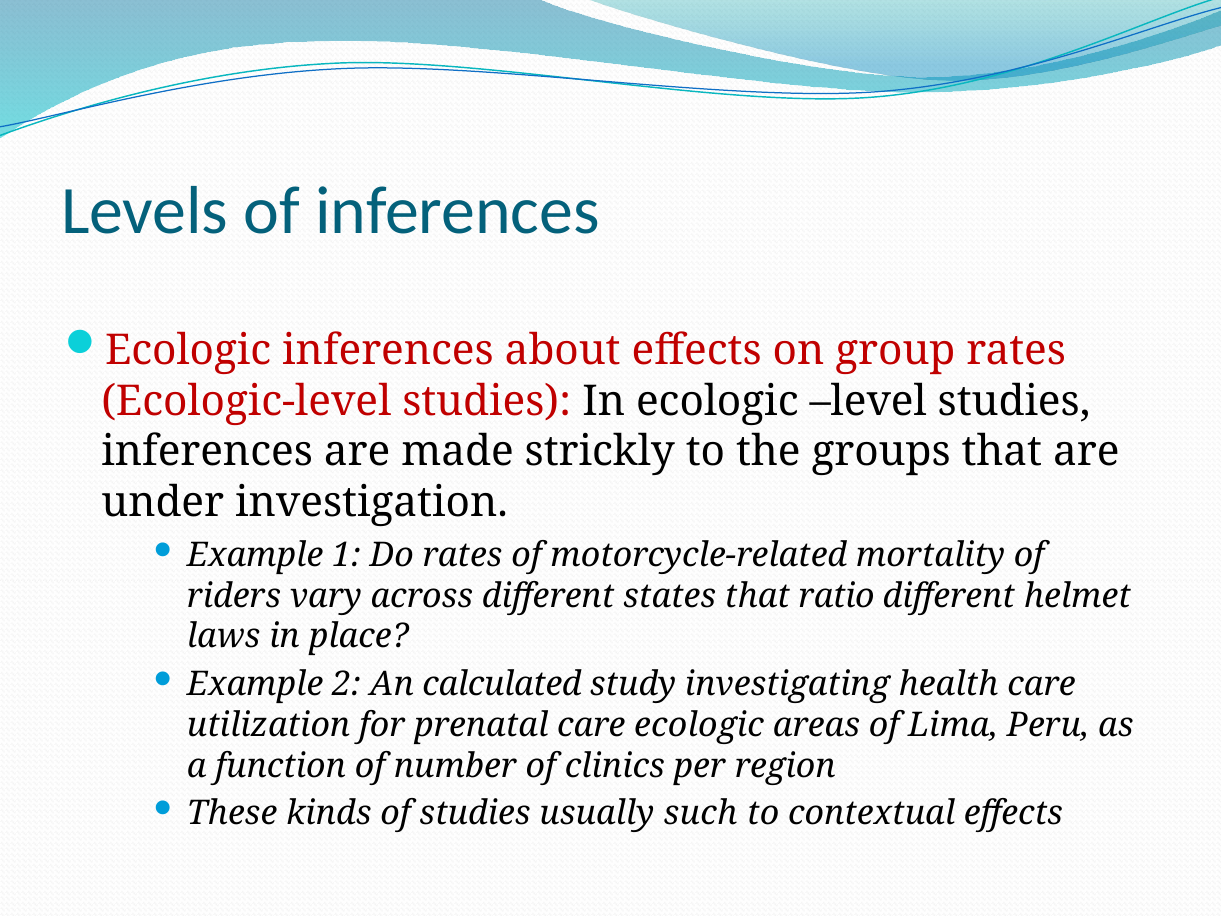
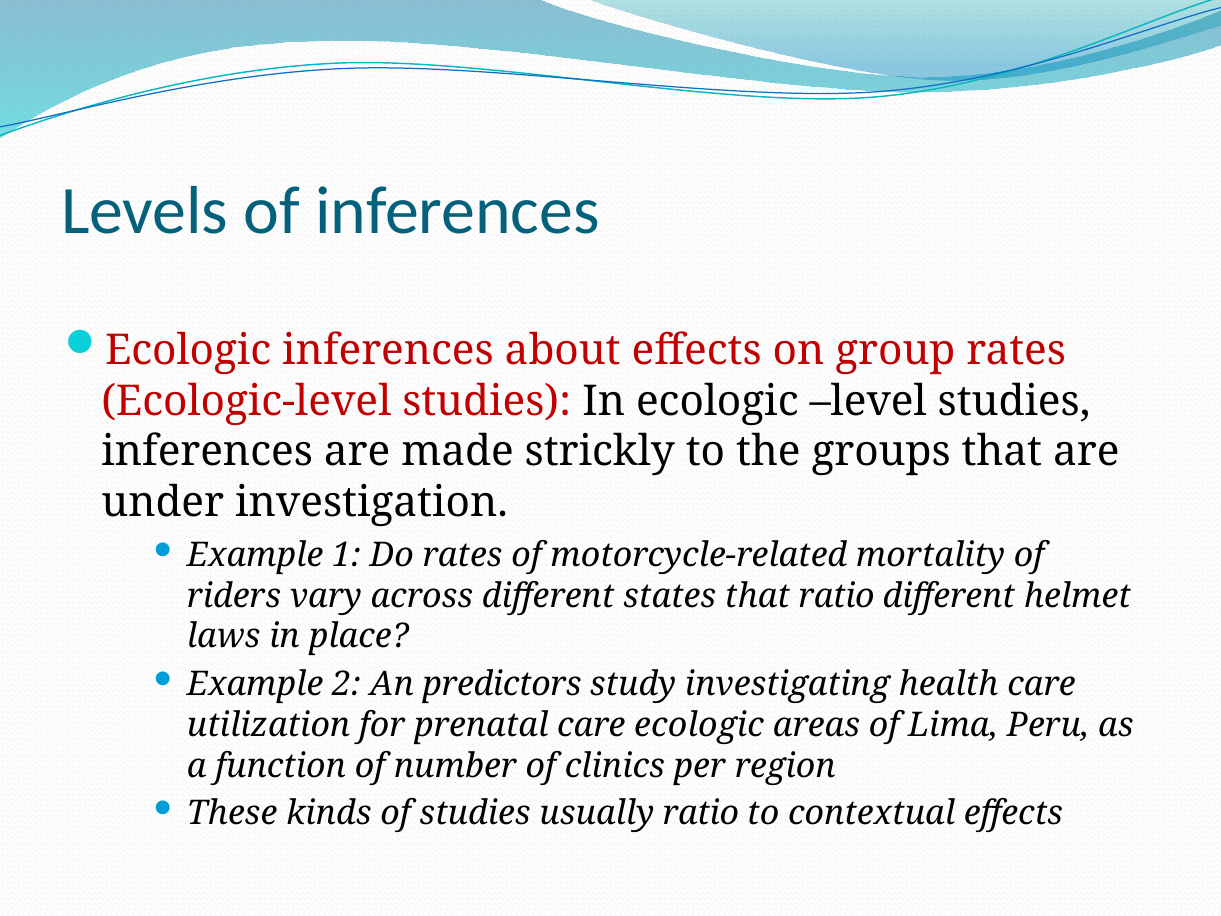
calculated: calculated -> predictors
usually such: such -> ratio
